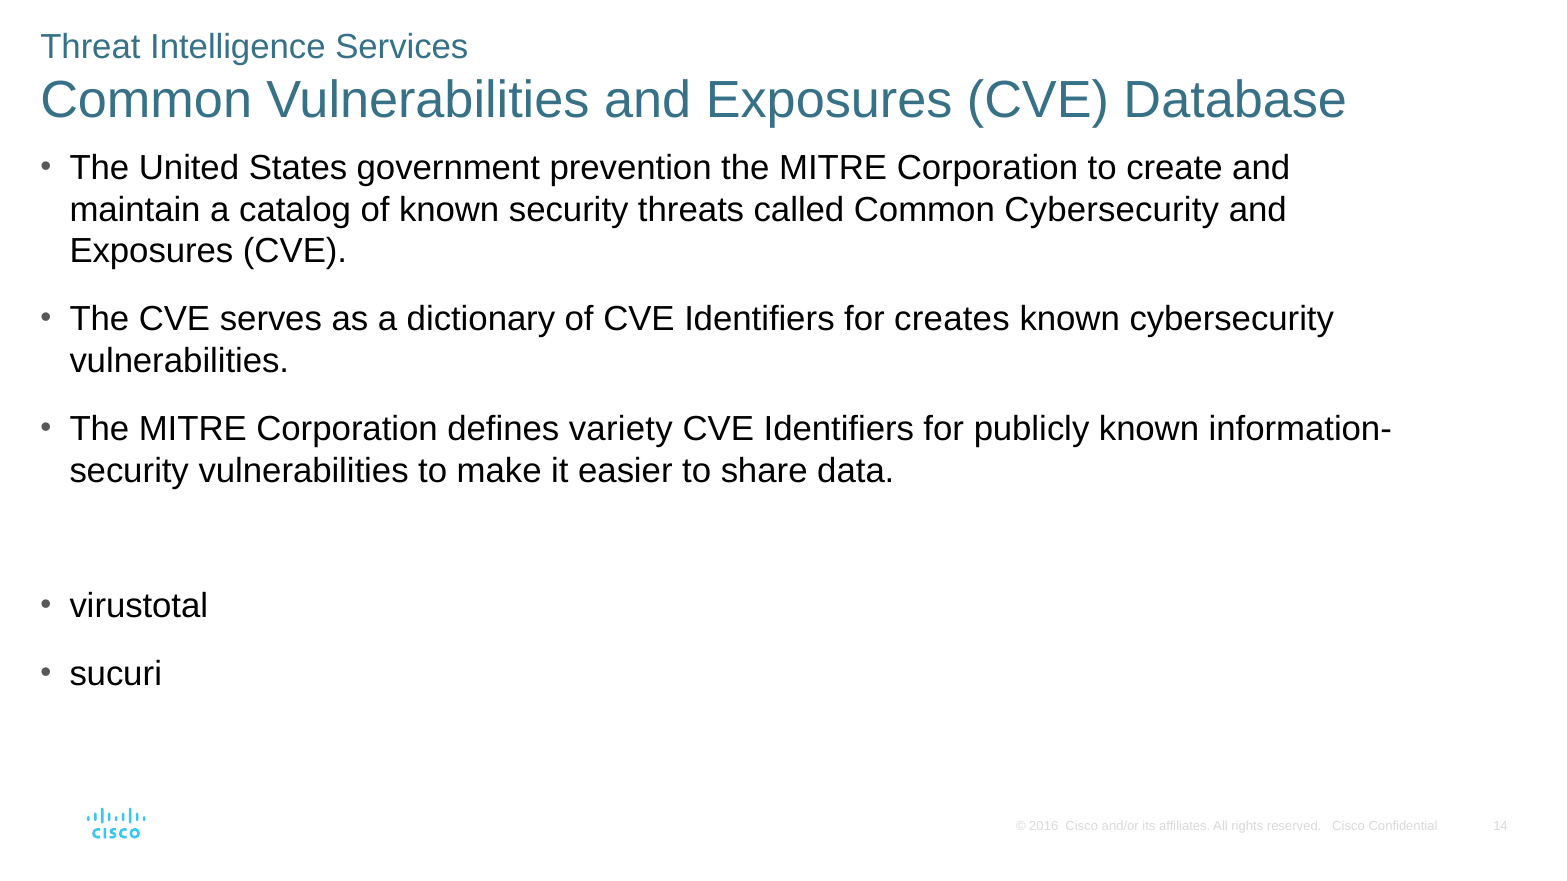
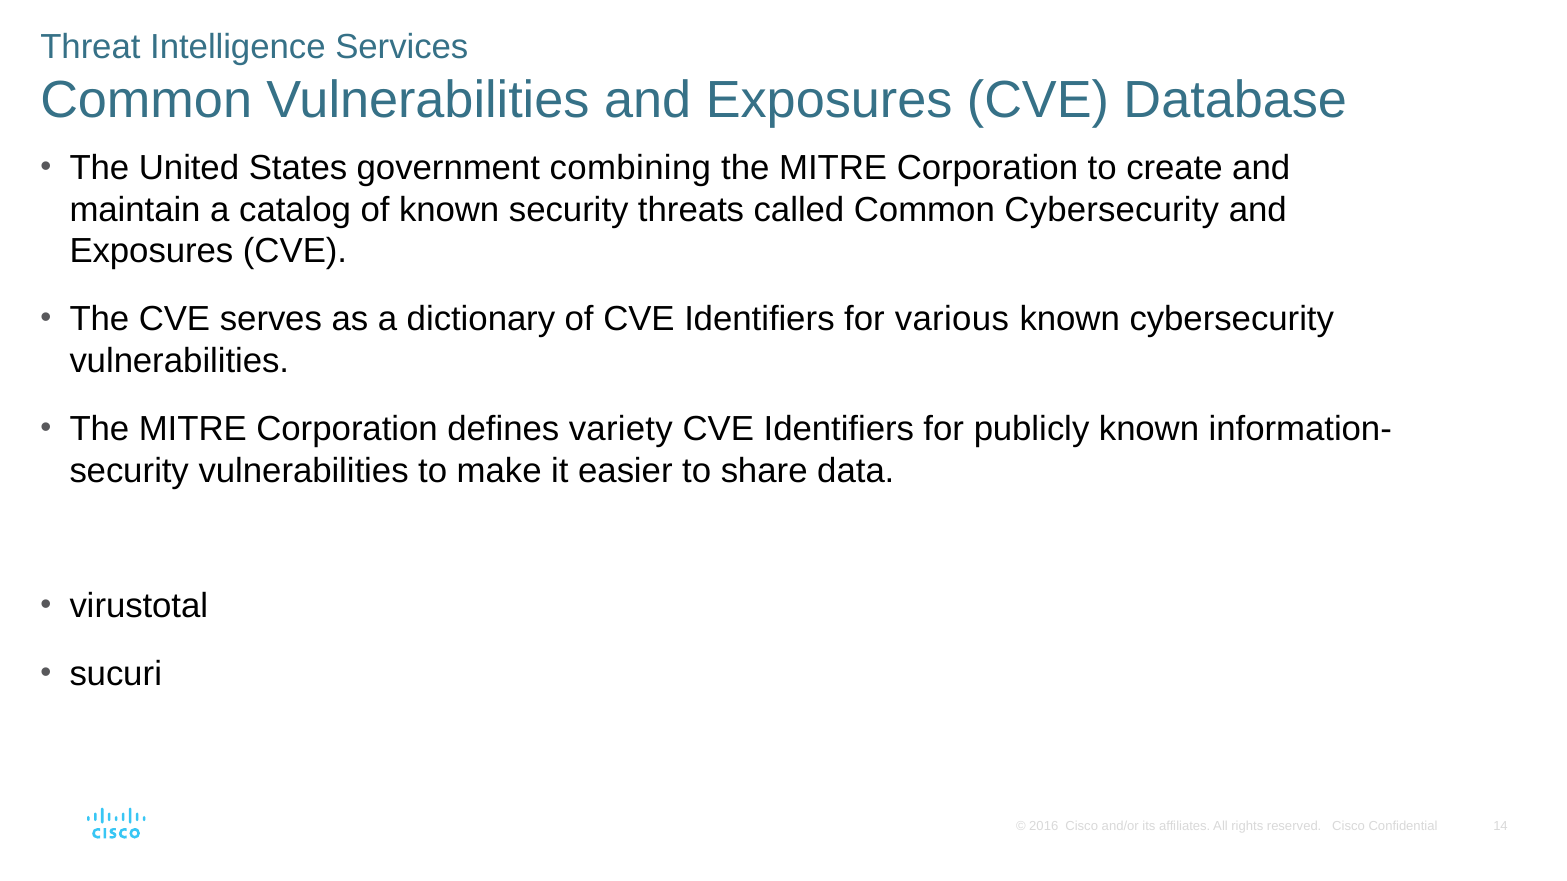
prevention: prevention -> combining
creates: creates -> various
